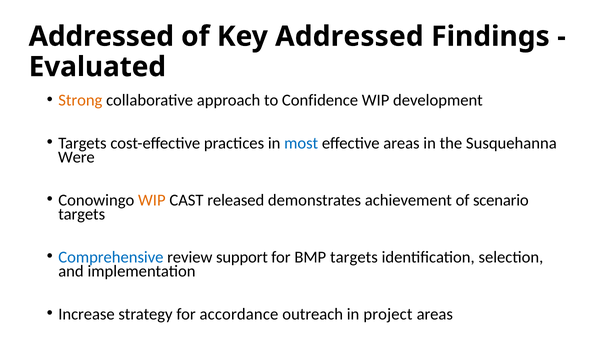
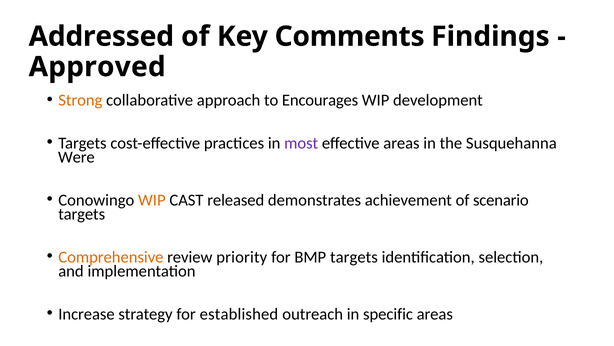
Key Addressed: Addressed -> Comments
Evaluated: Evaluated -> Approved
Confidence: Confidence -> Encourages
most colour: blue -> purple
Comprehensive colour: blue -> orange
support: support -> priority
accordance: accordance -> established
project: project -> specific
